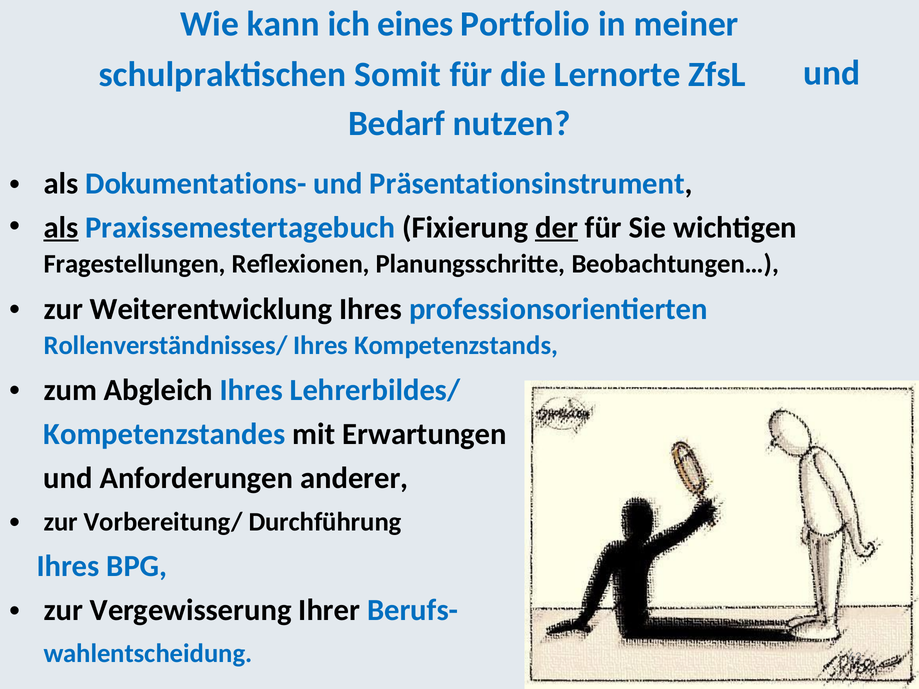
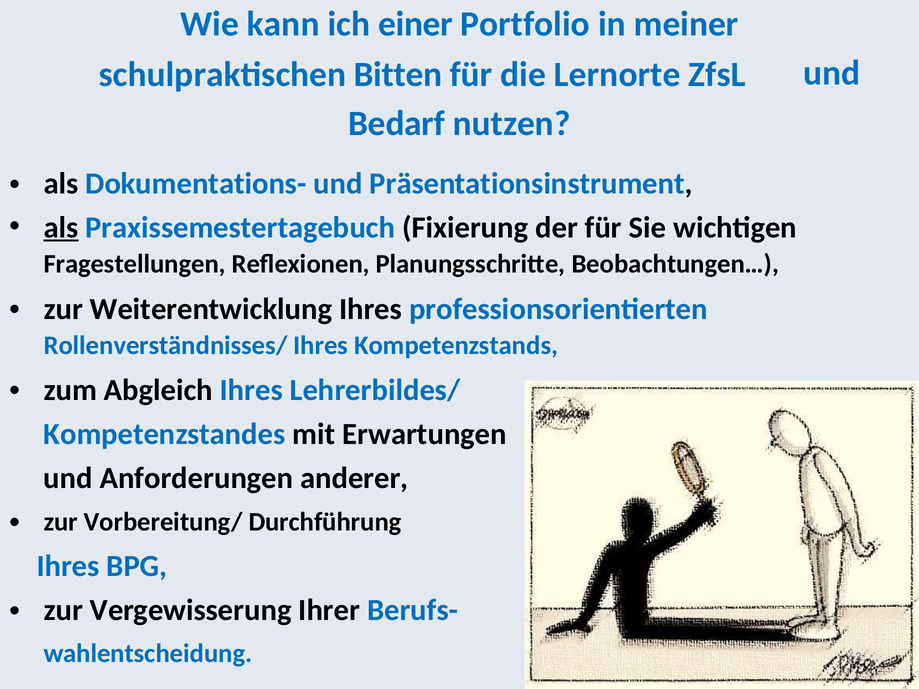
eines: eines -> einer
Somit: Somit -> Bitten
der underline: present -> none
